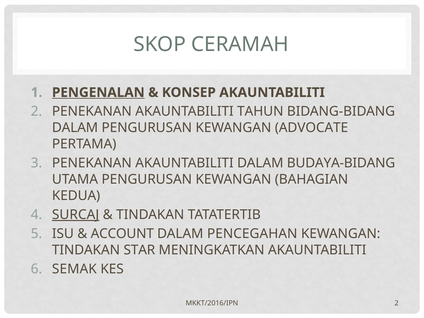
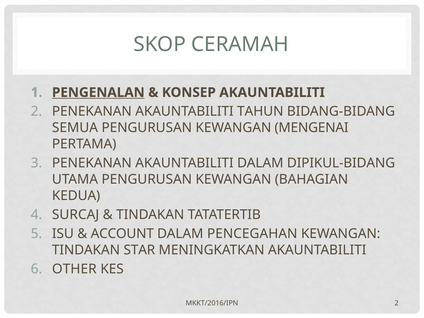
DALAM at (75, 128): DALAM -> SEMUA
ADVOCATE: ADVOCATE -> MENGENAI
BUDAYA-BIDANG: BUDAYA-BIDANG -> DIPIKUL-BIDANG
SURCAJ underline: present -> none
SEMAK: SEMAK -> OTHER
